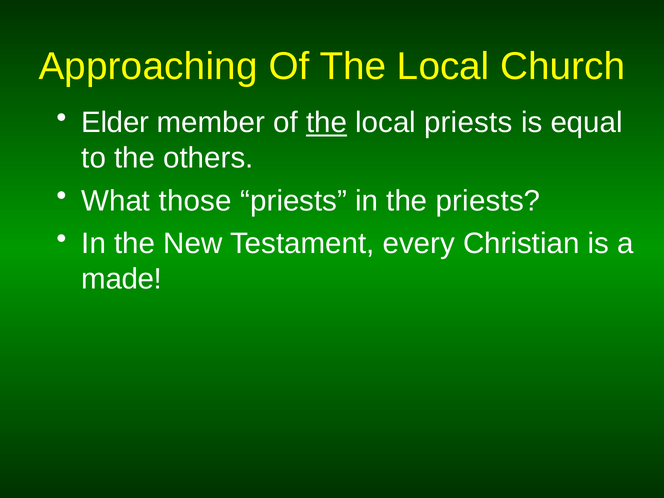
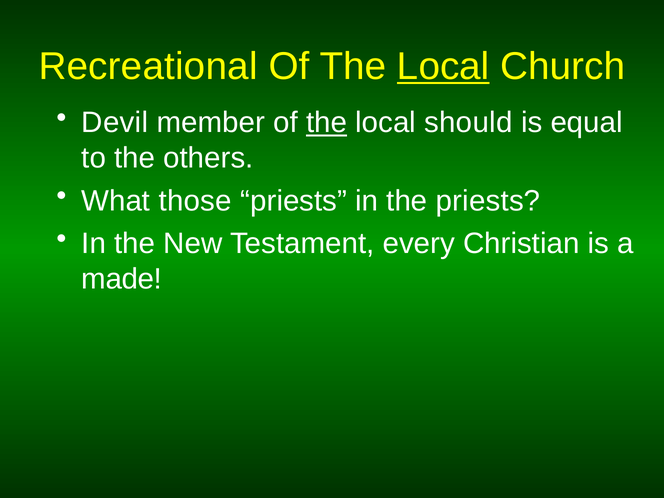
Approaching: Approaching -> Recreational
Local at (443, 66) underline: none -> present
Elder: Elder -> Devil
local priests: priests -> should
